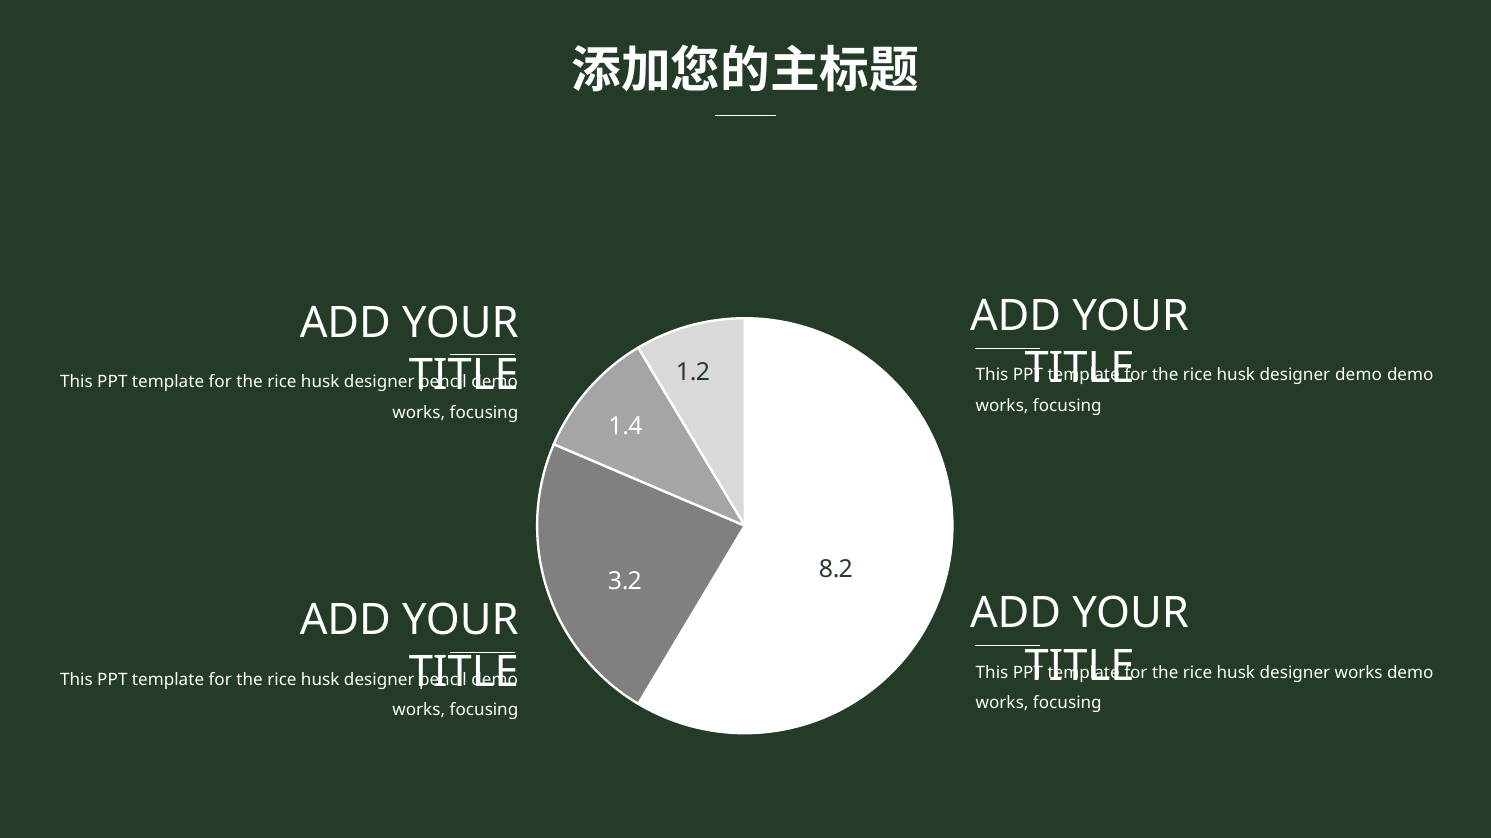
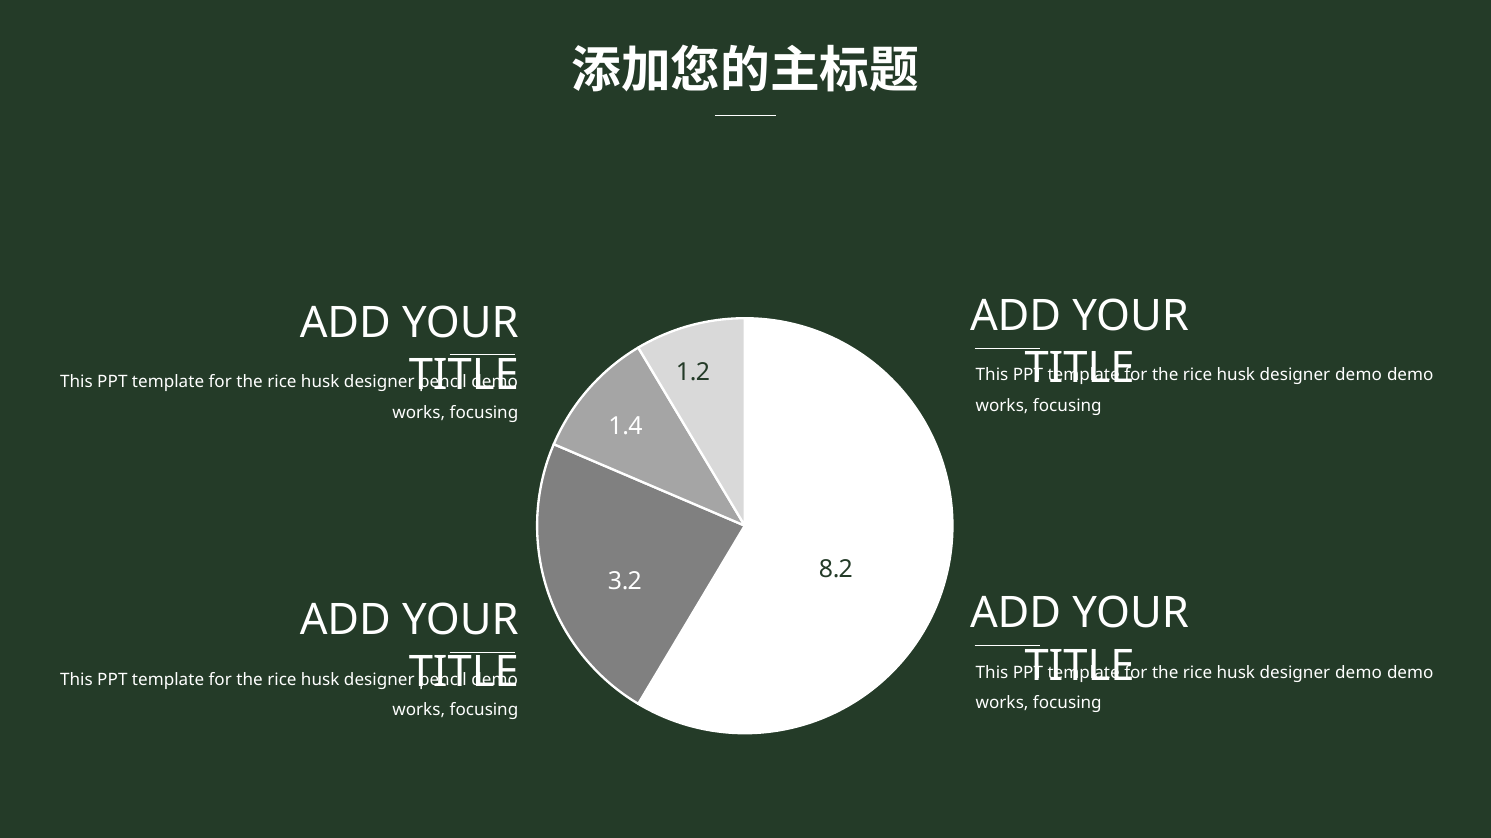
works at (1359, 673): works -> demo
